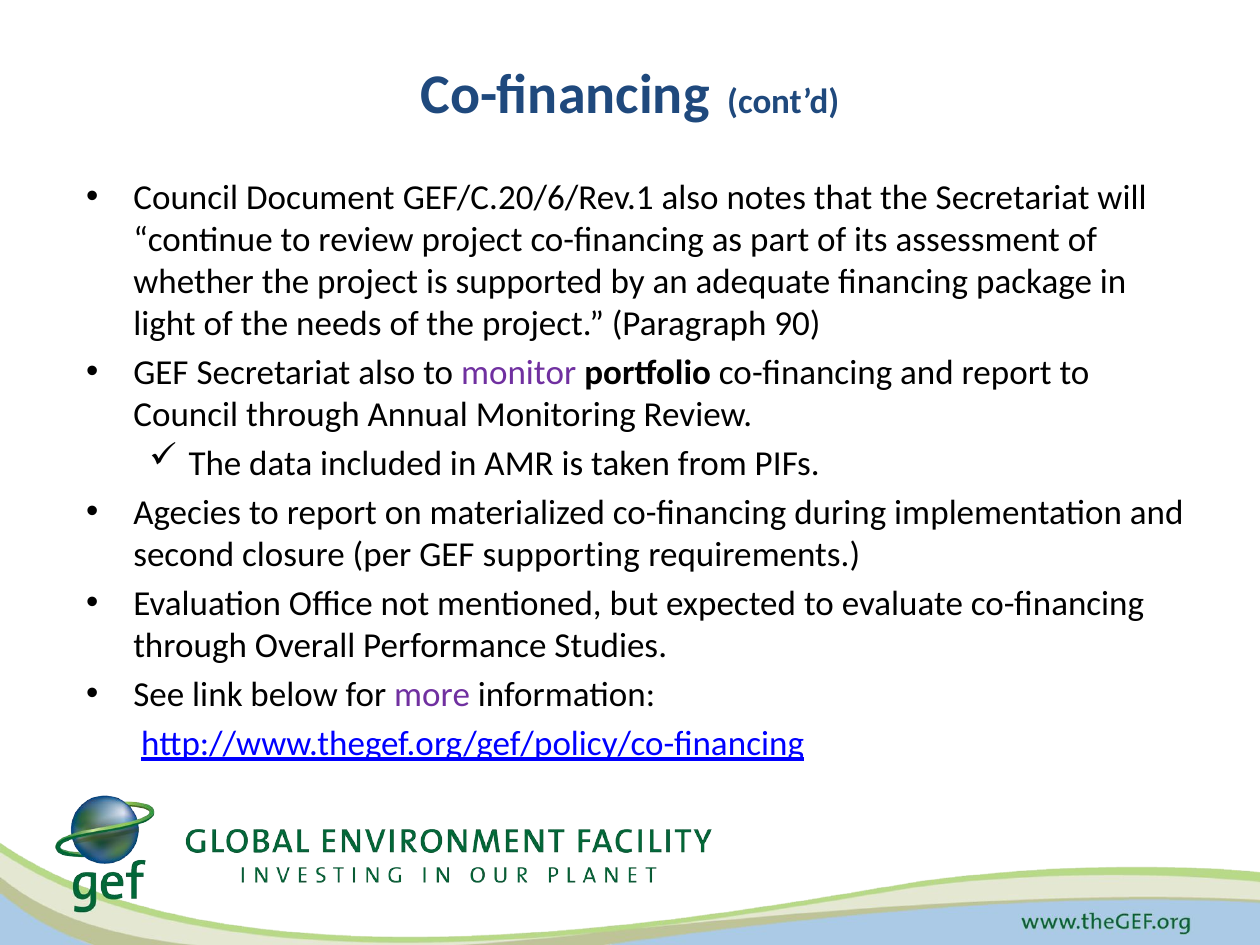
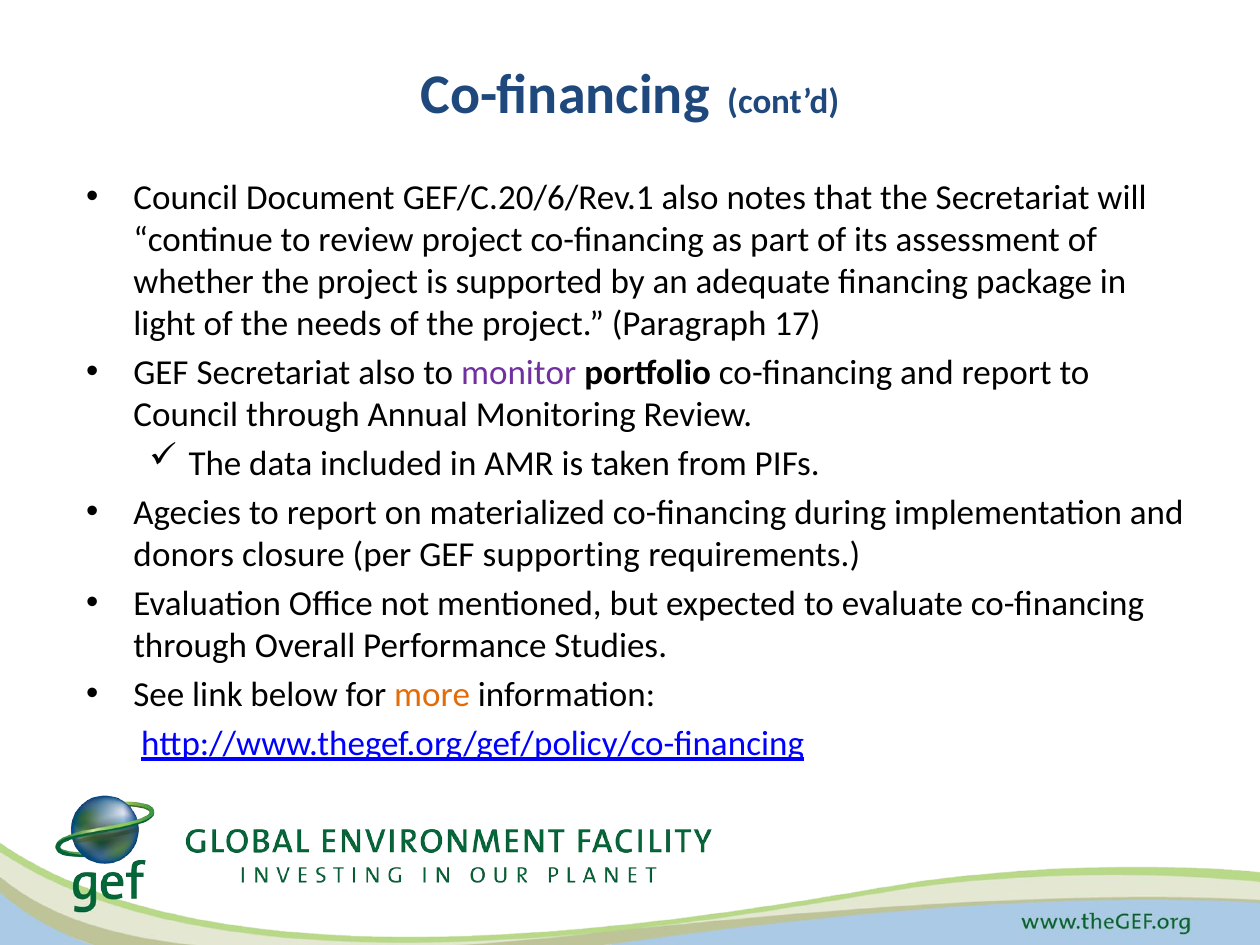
90: 90 -> 17
second: second -> donors
more colour: purple -> orange
